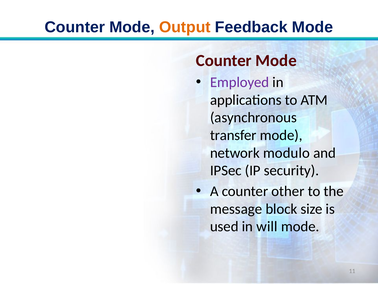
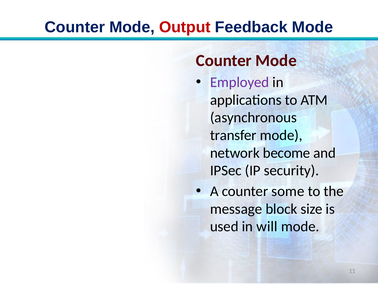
Output colour: orange -> red
modulo: modulo -> become
other: other -> some
